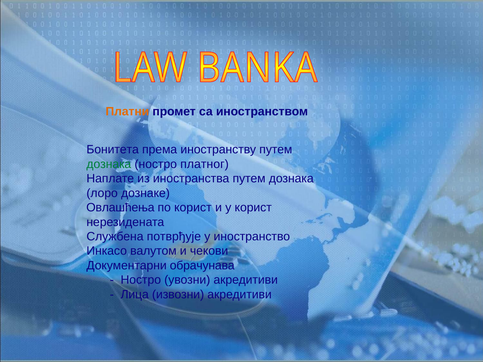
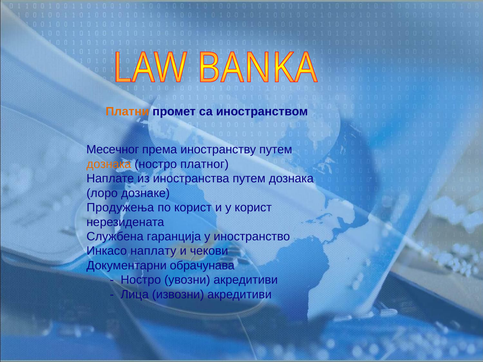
Бонитета: Бонитета -> Месечног
дознака at (109, 164) colour: green -> orange
Овлашћења: Овлашћења -> Продужења
потврђује: потврђује -> гаранција
валутом: валутом -> наплату
